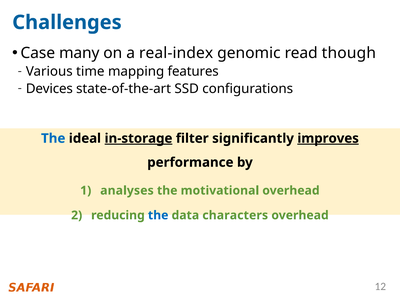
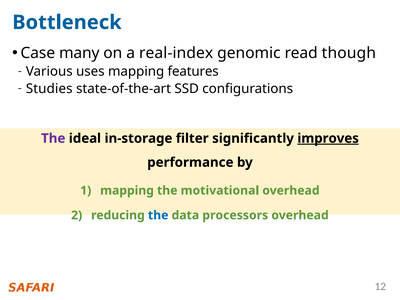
Challenges: Challenges -> Bottleneck
time: time -> uses
Devices: Devices -> Studies
The at (53, 138) colour: blue -> purple
in-storage underline: present -> none
analyses at (127, 191): analyses -> mapping
characters: characters -> processors
